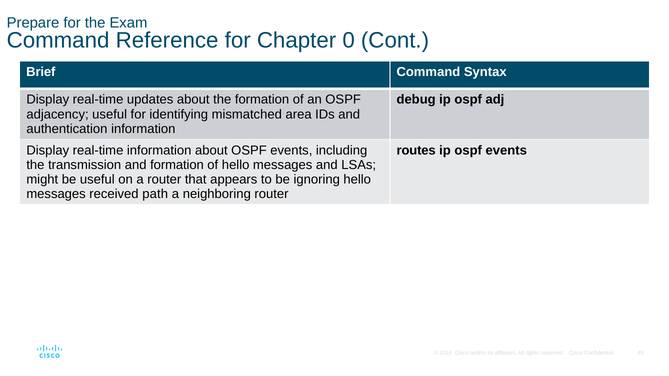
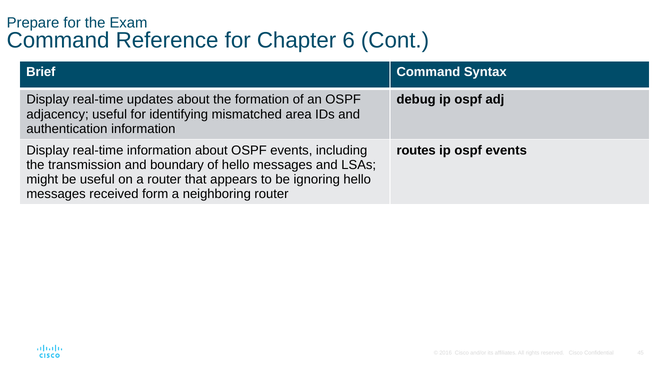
0: 0 -> 6
and formation: formation -> boundary
path: path -> form
